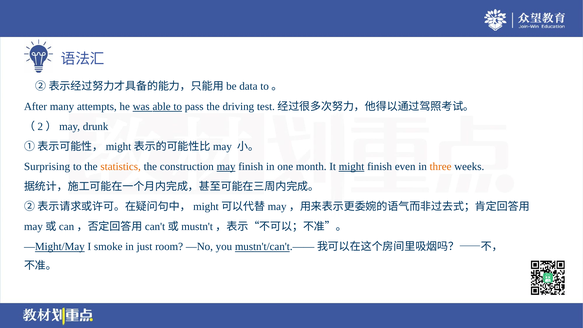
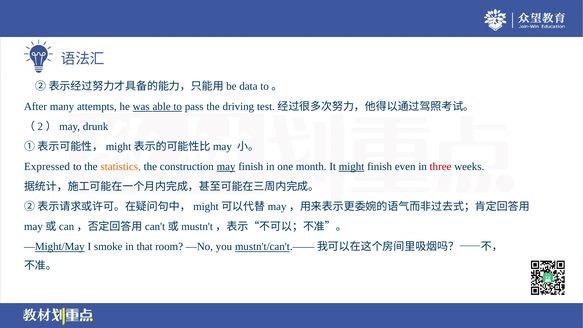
Surprising: Surprising -> Expressed
three colour: orange -> red
just: just -> that
